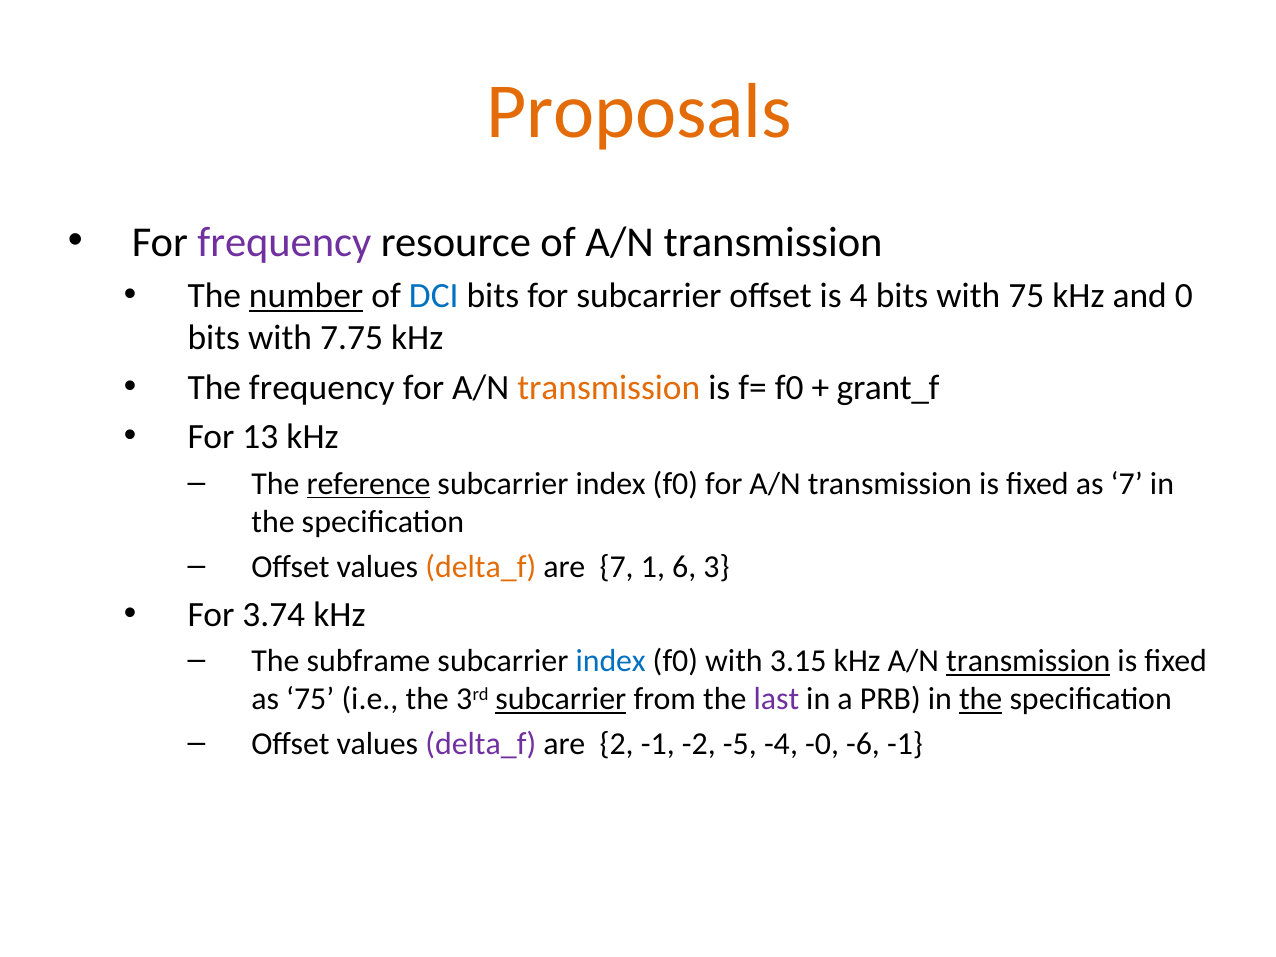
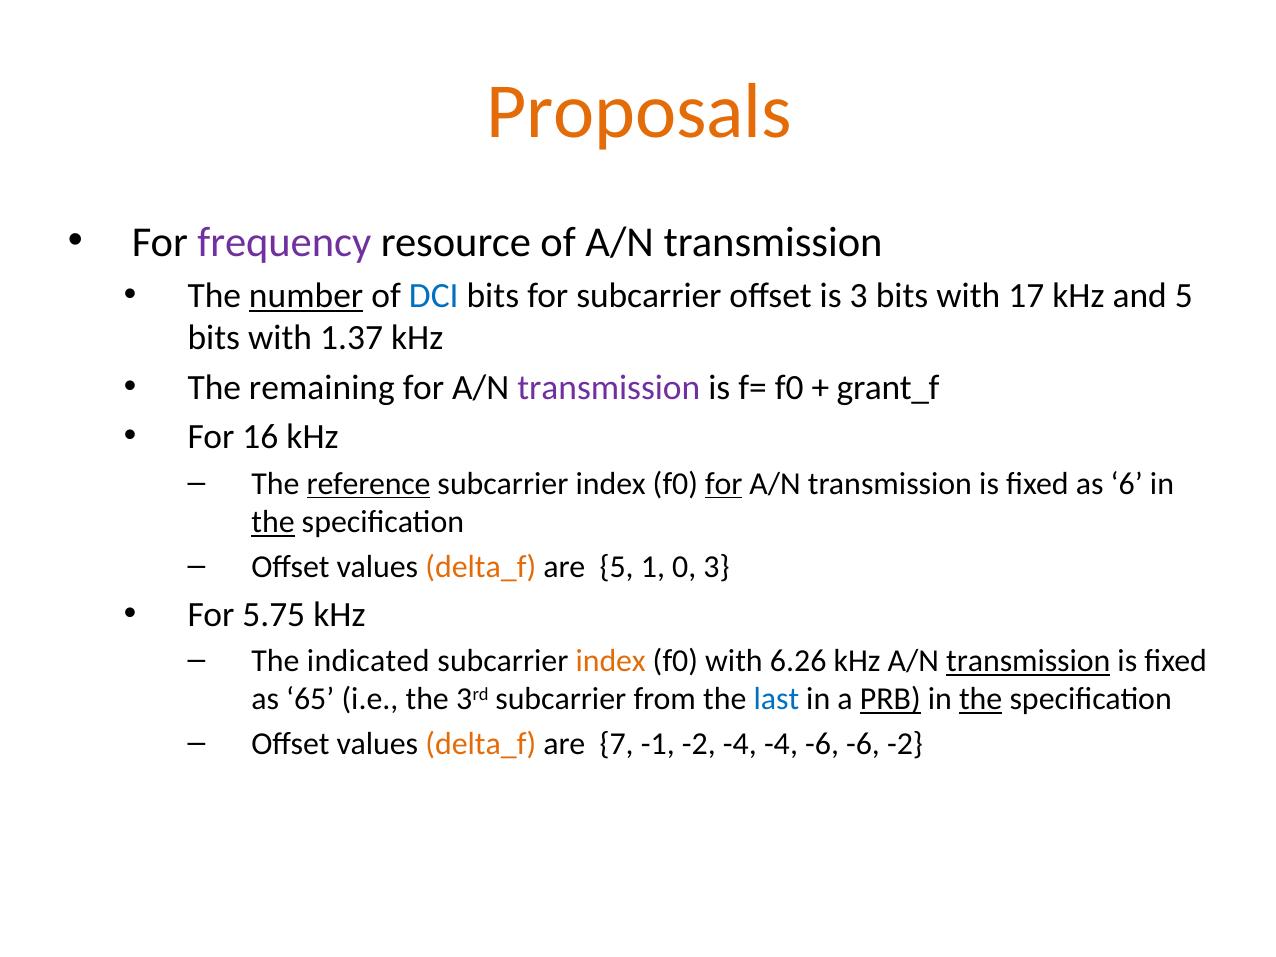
is 4: 4 -> 3
with 75: 75 -> 17
and 0: 0 -> 5
7.75: 7.75 -> 1.37
The frequency: frequency -> remaining
transmission at (609, 388) colour: orange -> purple
13: 13 -> 16
for at (724, 484) underline: none -> present
as 7: 7 -> 6
the at (273, 522) underline: none -> present
are 7: 7 -> 5
6: 6 -> 0
3.74: 3.74 -> 5.75
subframe: subframe -> indicated
index at (611, 661) colour: blue -> orange
3.15: 3.15 -> 6.26
as 75: 75 -> 65
subcarrier at (561, 699) underline: present -> none
last colour: purple -> blue
PRB underline: none -> present
delta_f at (481, 744) colour: purple -> orange
2: 2 -> 7
-2 -5: -5 -> -4
-4 -0: -0 -> -6
-6 -1: -1 -> -2
